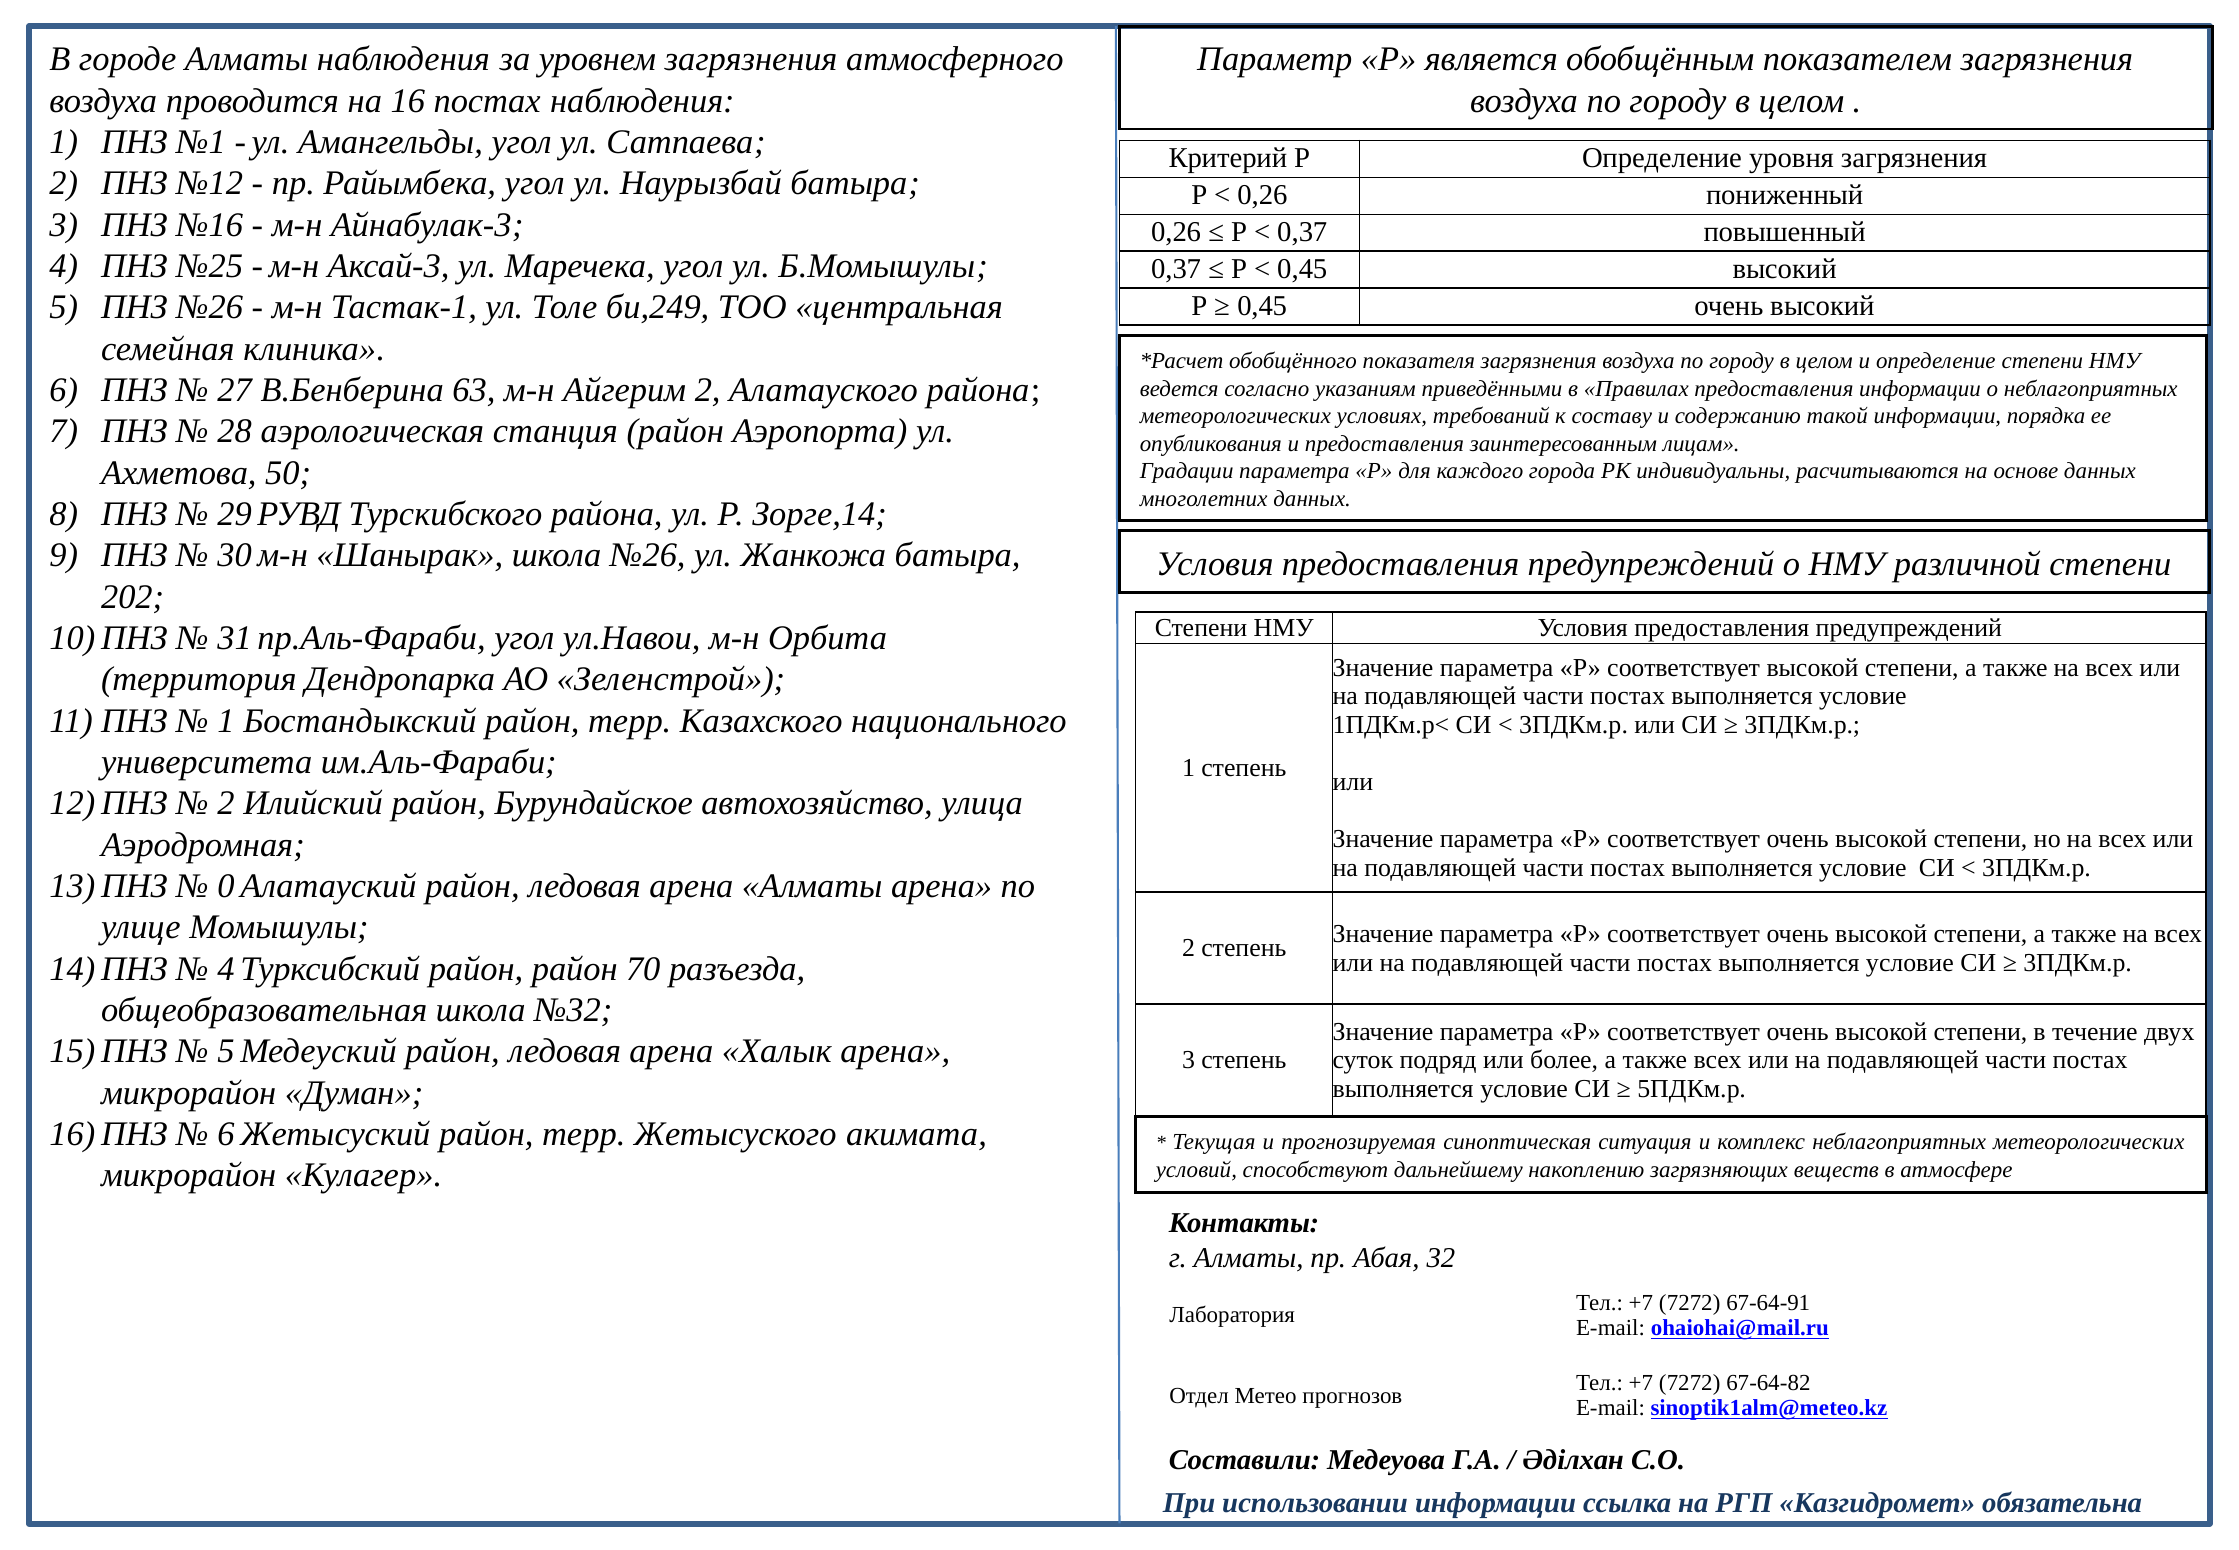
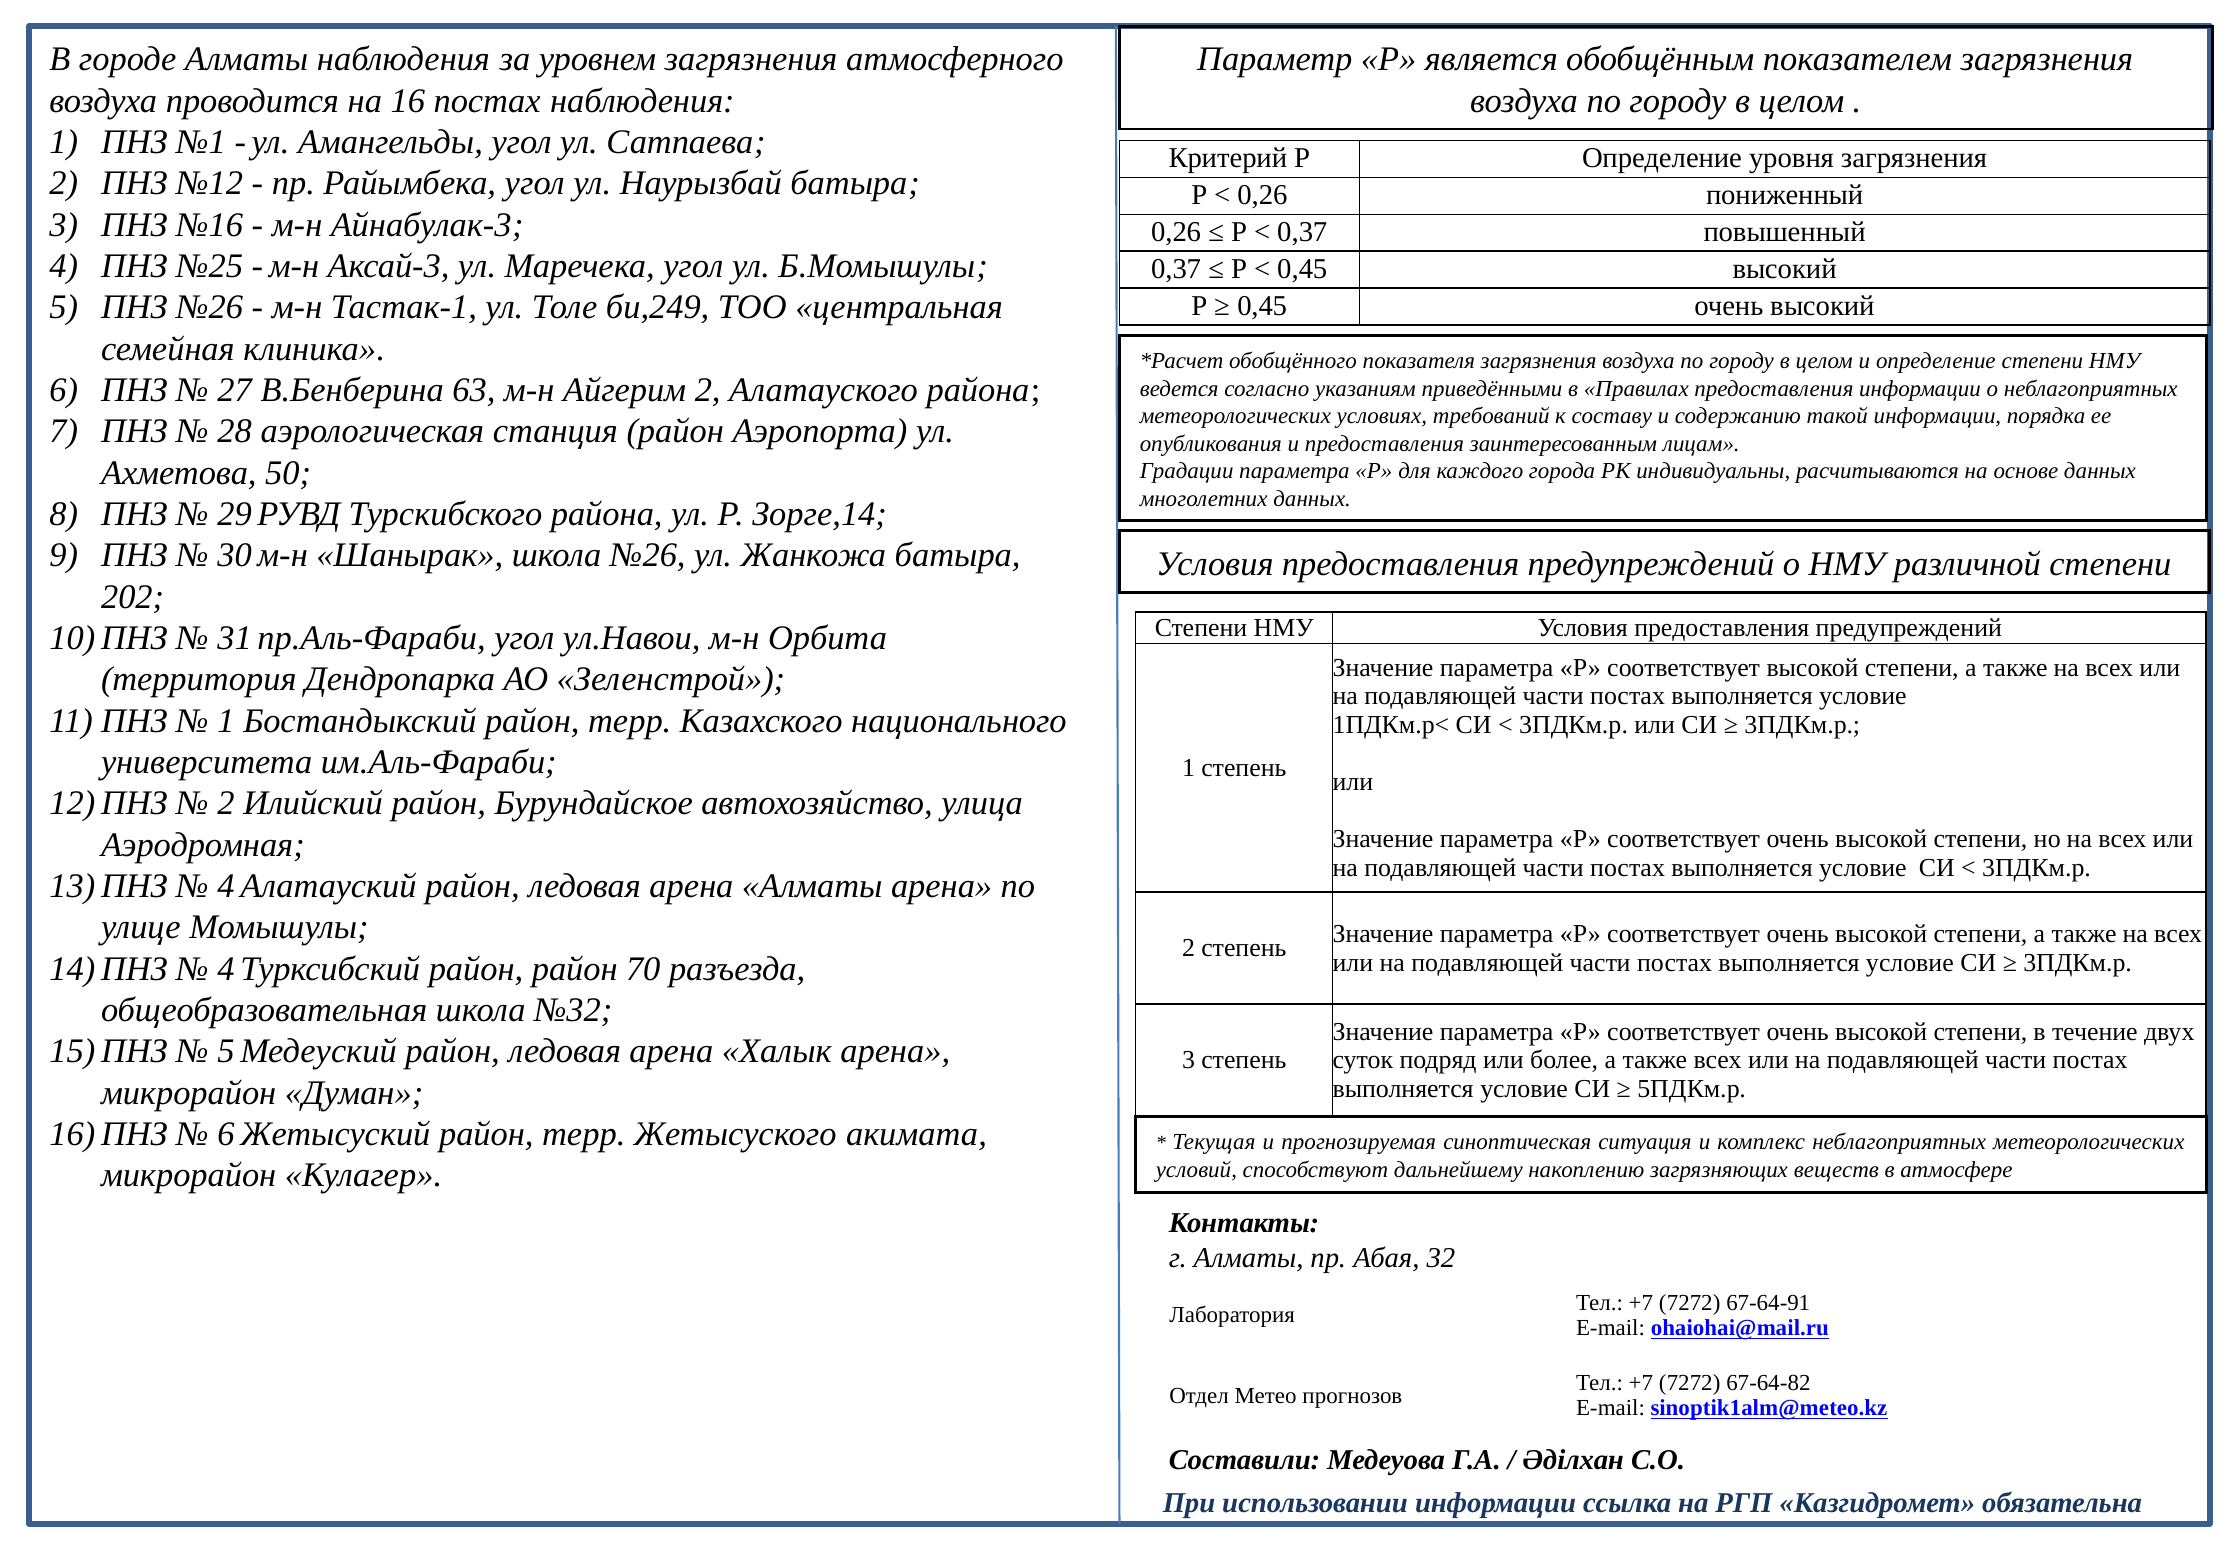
0 at (226, 886): 0 -> 4
